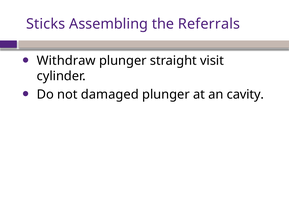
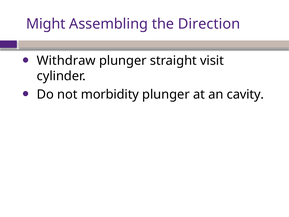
Sticks: Sticks -> Might
Referrals: Referrals -> Direction
damaged: damaged -> morbidity
